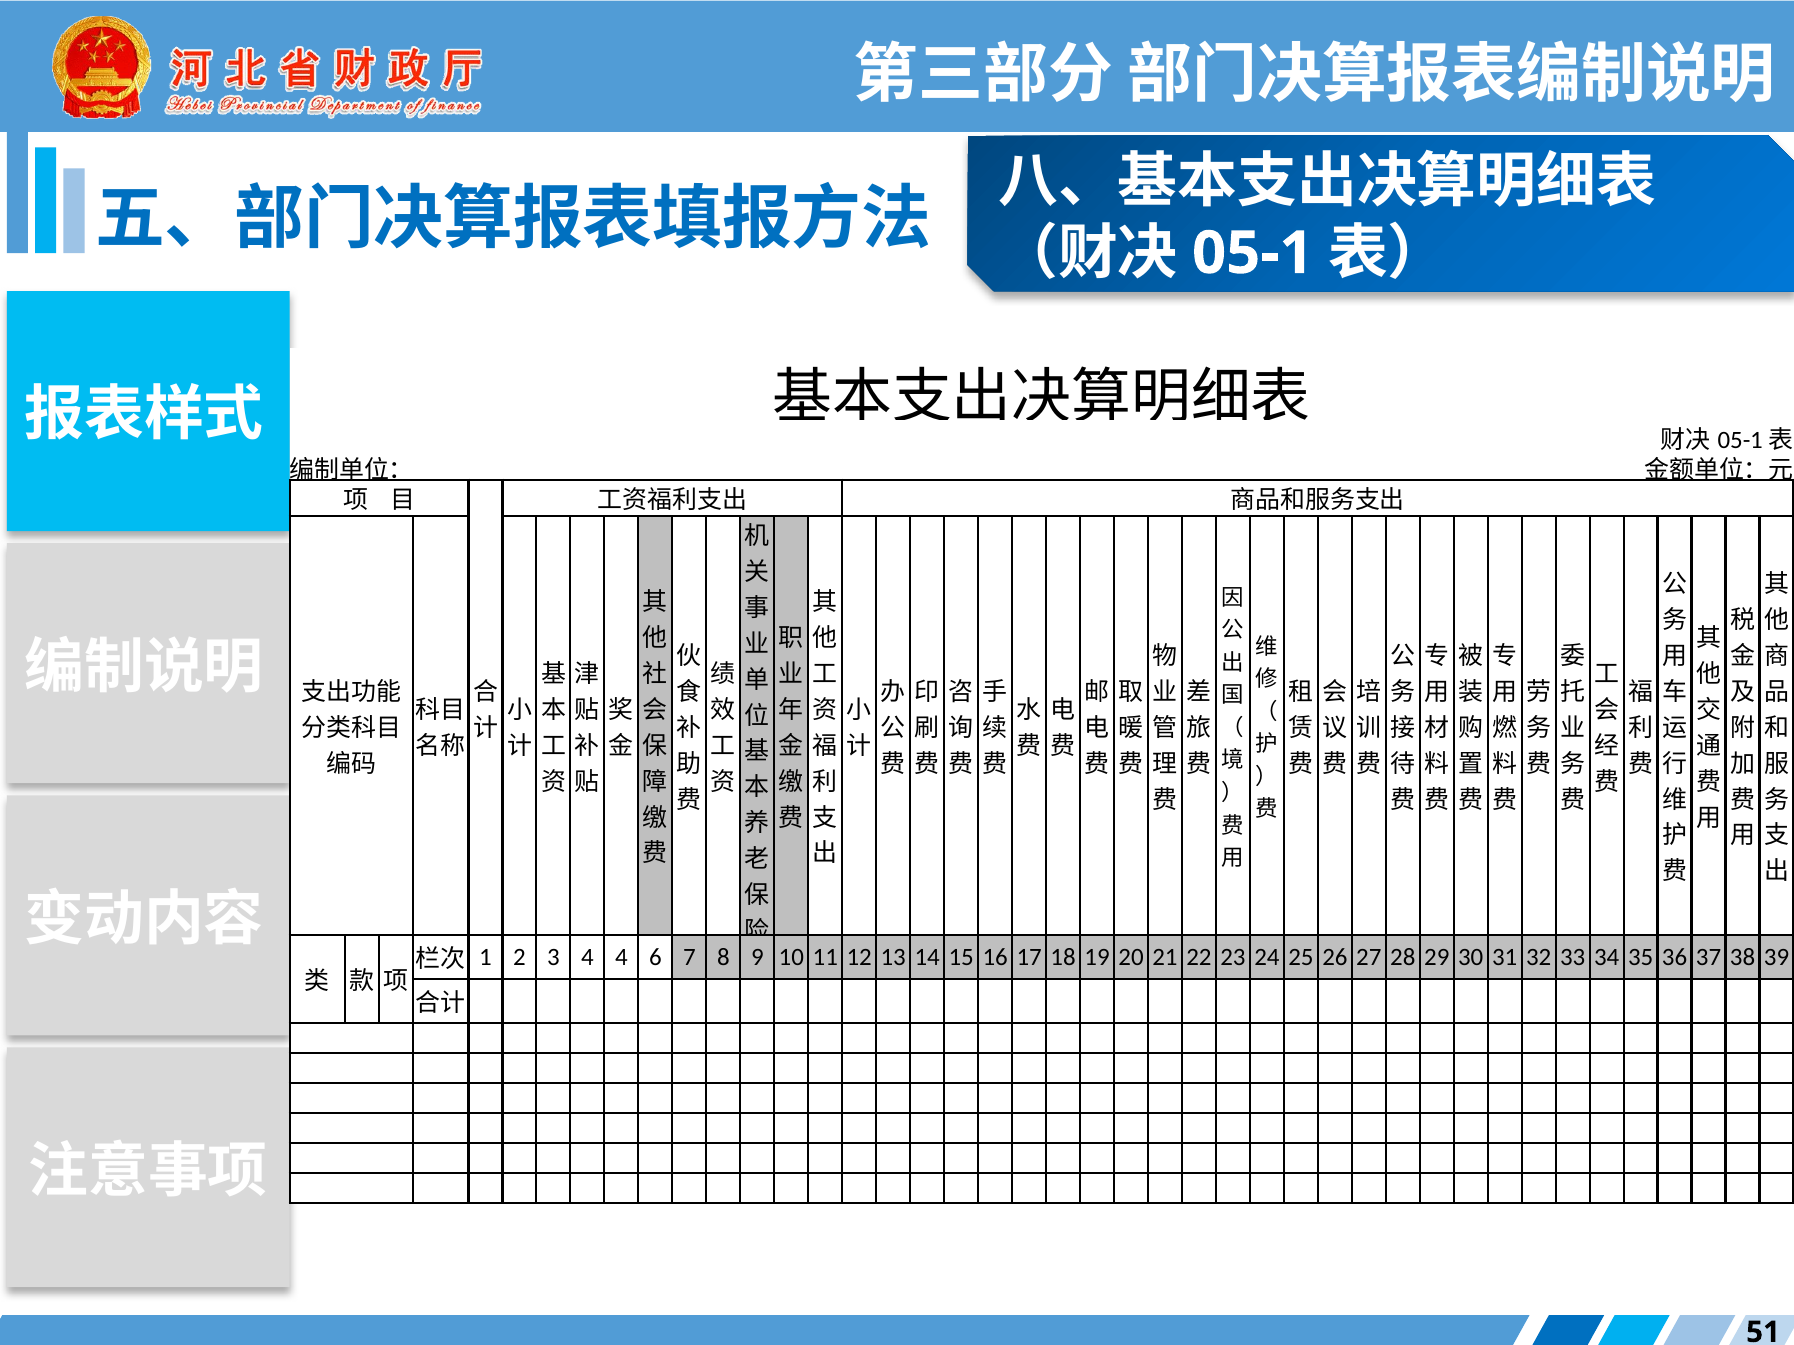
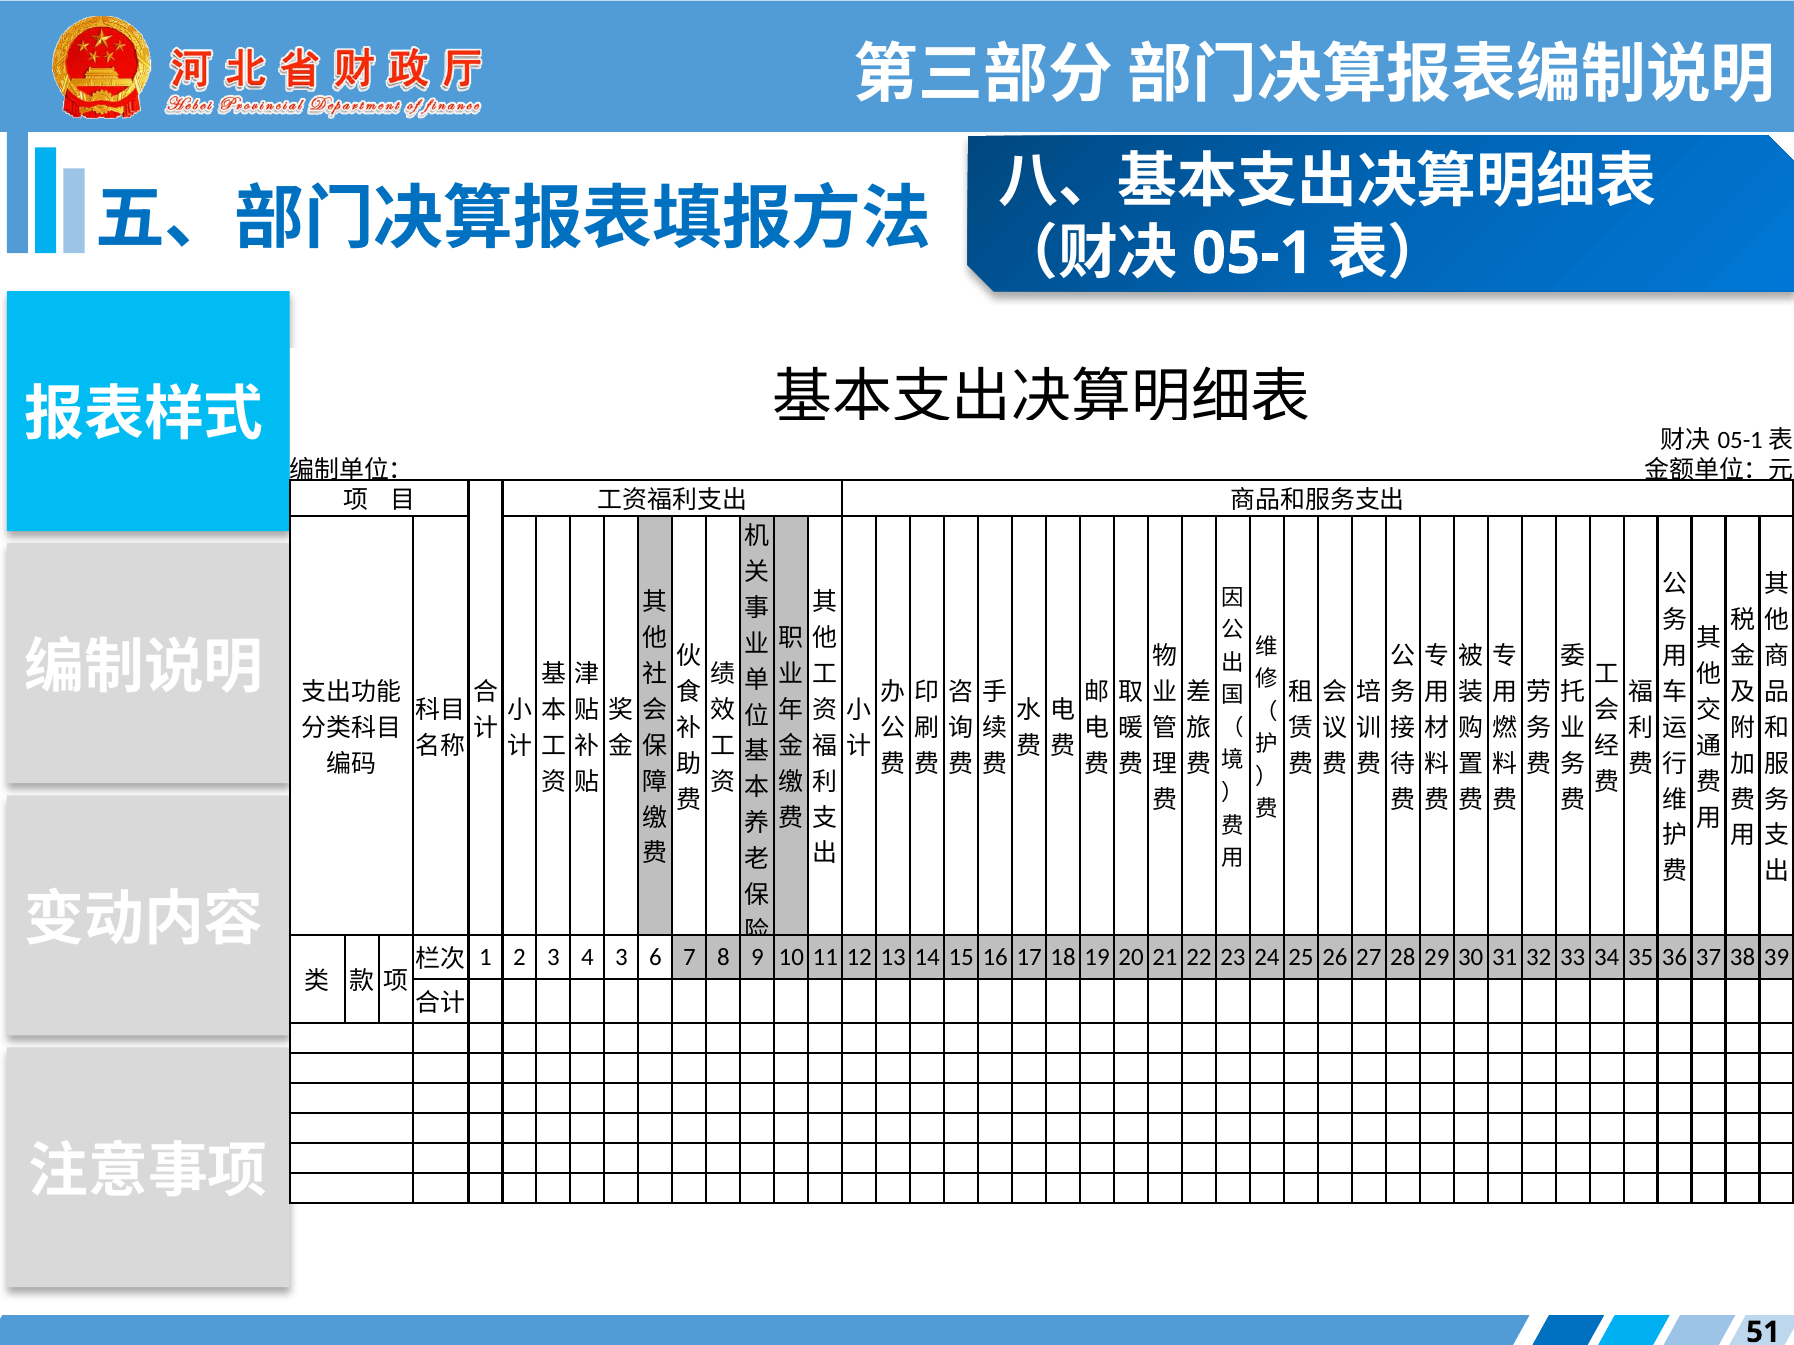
4 4: 4 -> 3
